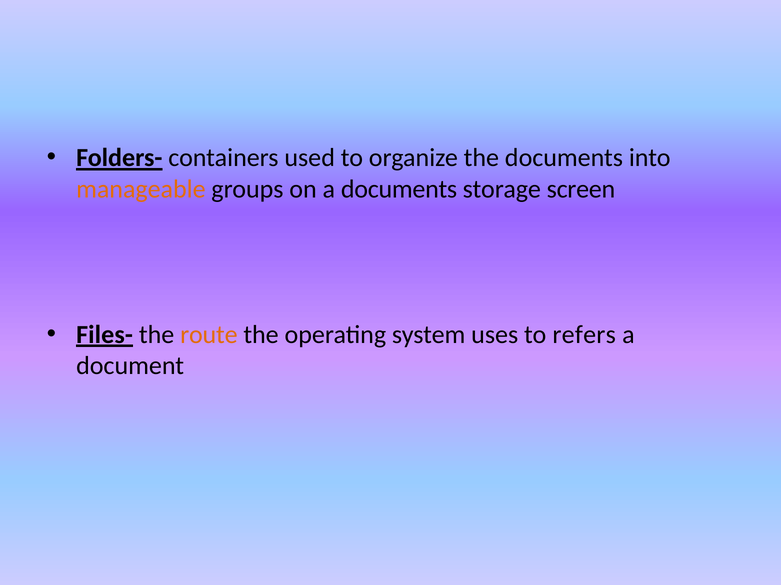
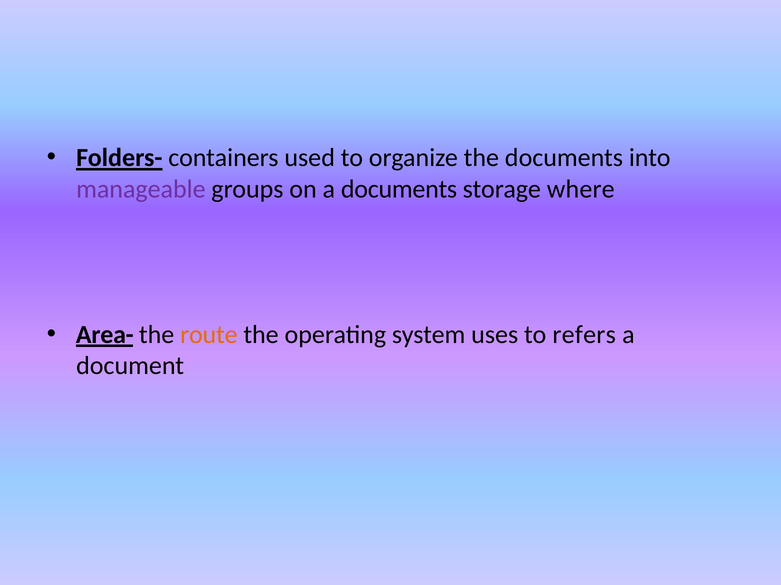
manageable colour: orange -> purple
screen: screen -> where
Files-: Files- -> Area-
